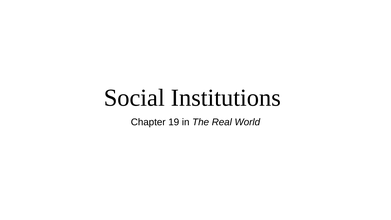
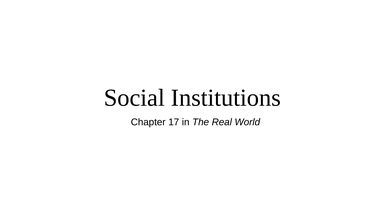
19: 19 -> 17
